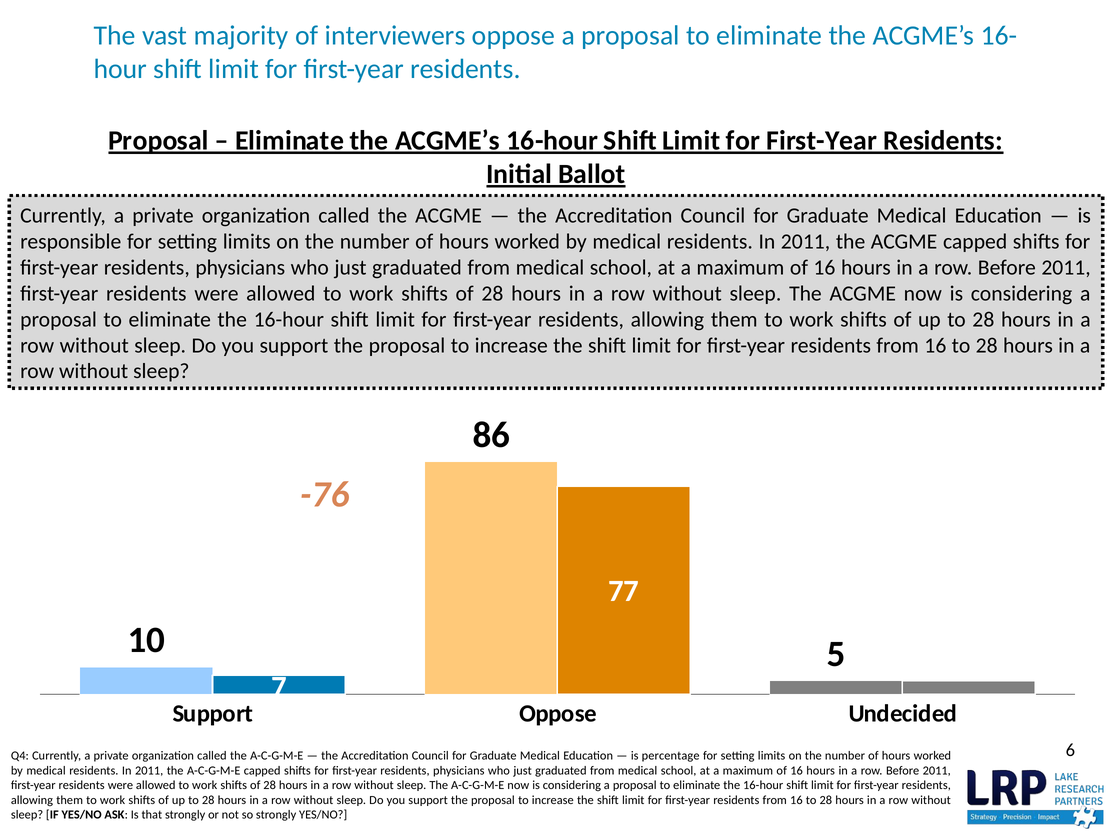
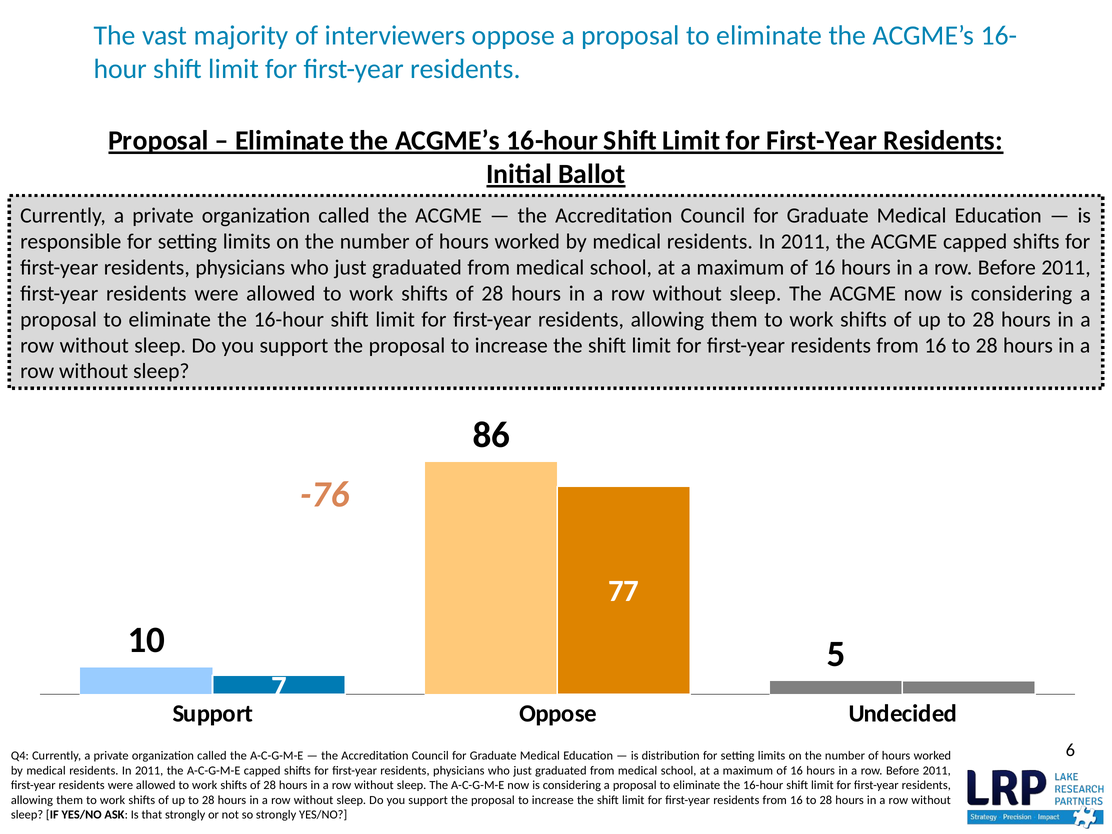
percentage: percentage -> distribution
